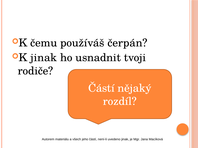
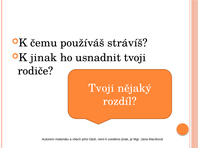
čerpán: čerpán -> strávíš
Částí at (101, 89): Částí -> Tvoji
